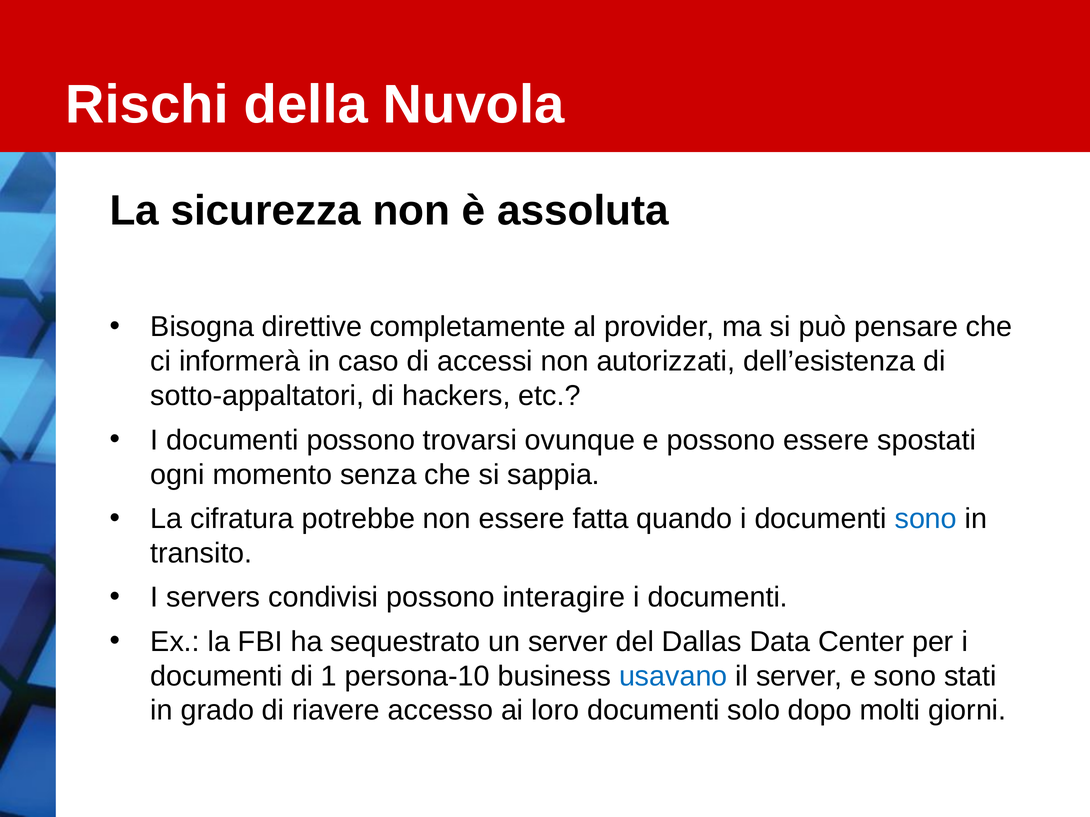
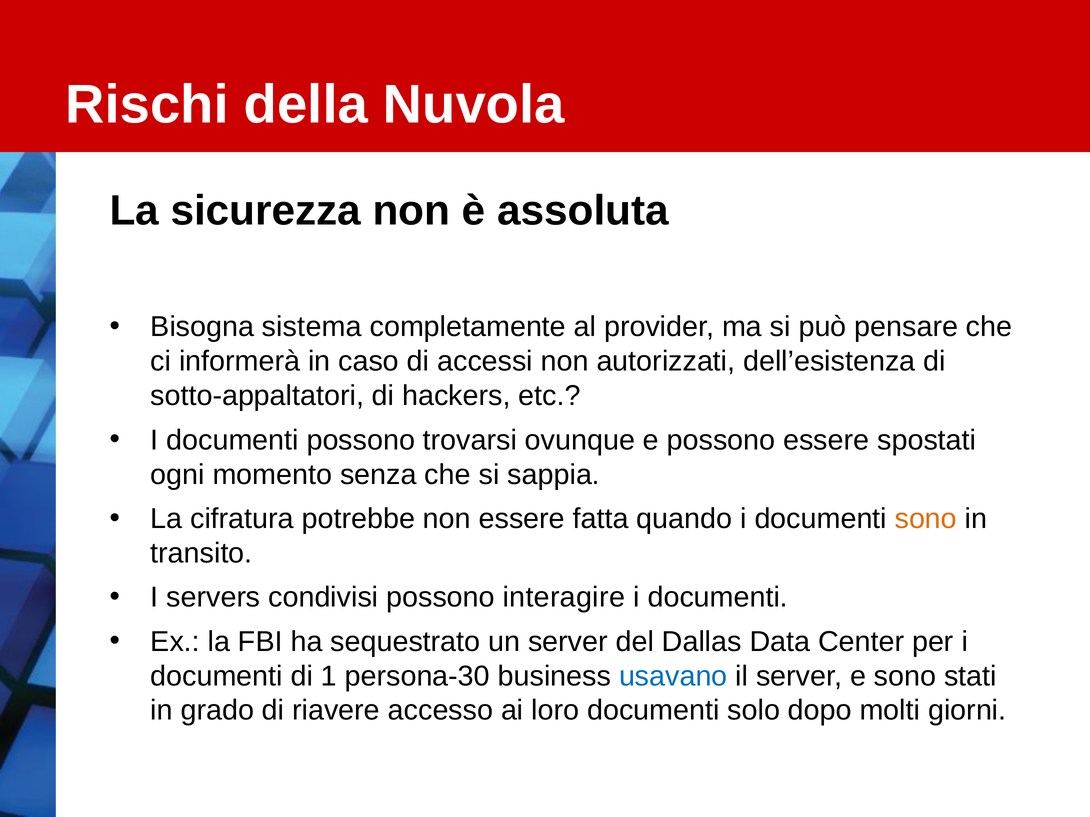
direttive: direttive -> sistema
sono at (926, 519) colour: blue -> orange
persona-10: persona-10 -> persona-30
